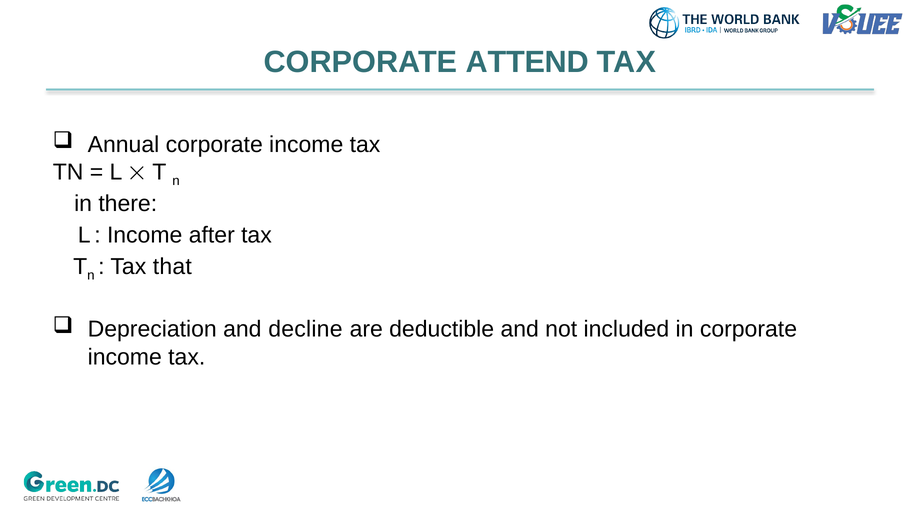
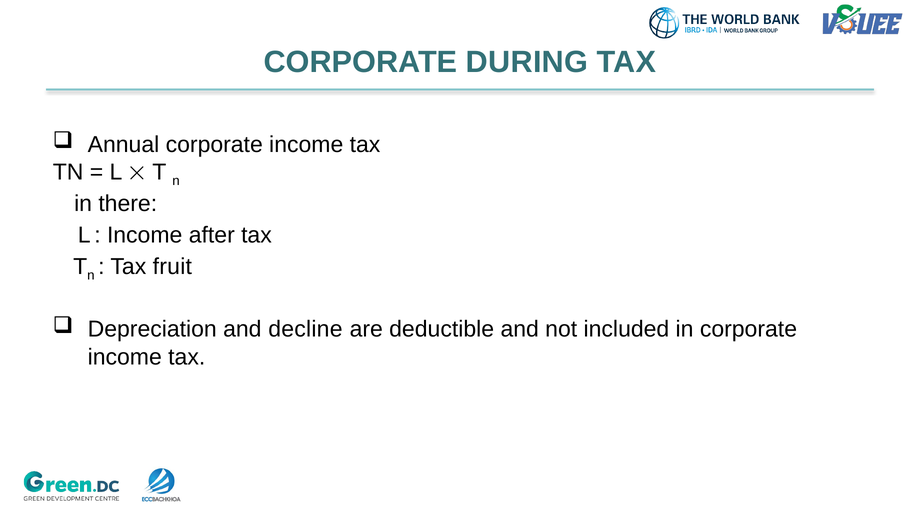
ATTEND: ATTEND -> DURING
that: that -> fruit
